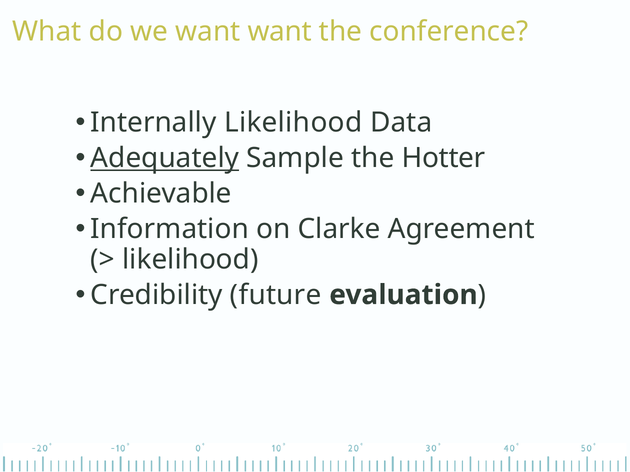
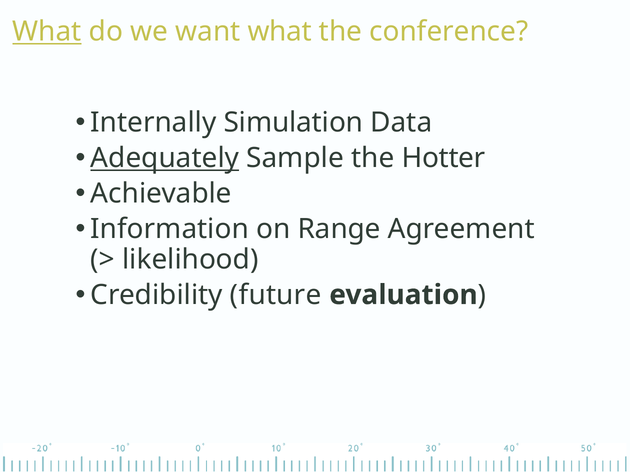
What at (47, 32) underline: none -> present
want want: want -> what
Internally Likelihood: Likelihood -> Simulation
Clarke: Clarke -> Range
